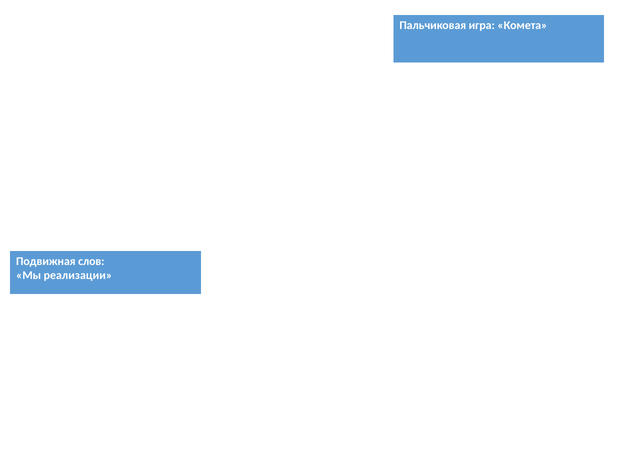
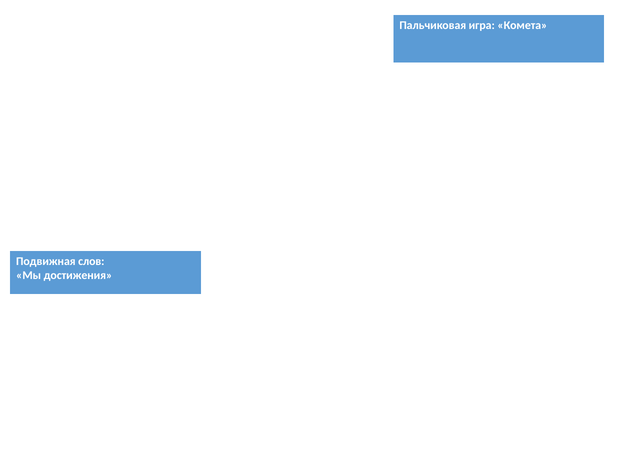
реализации: реализации -> достижения
